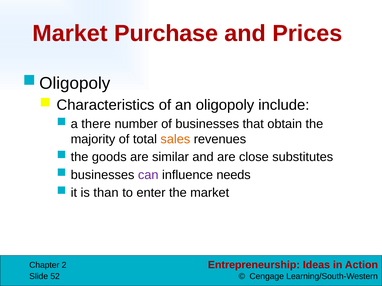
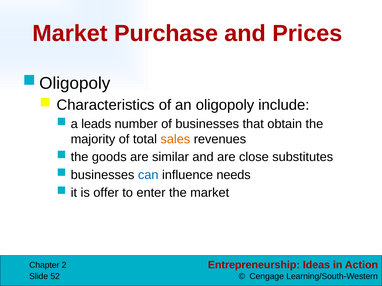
there: there -> leads
can colour: purple -> blue
than: than -> offer
